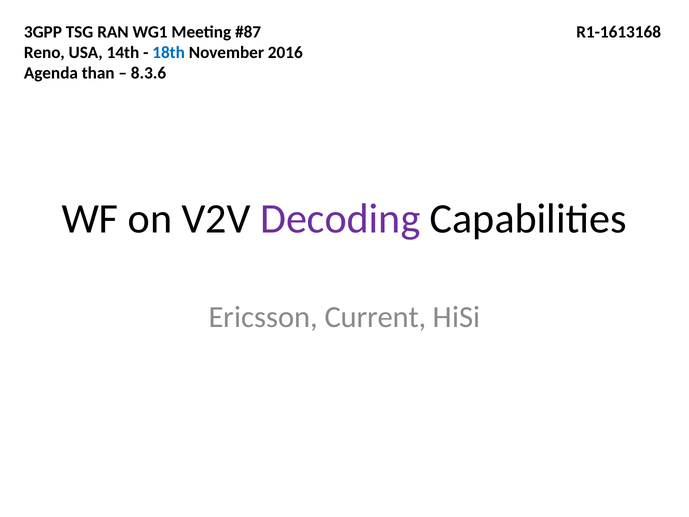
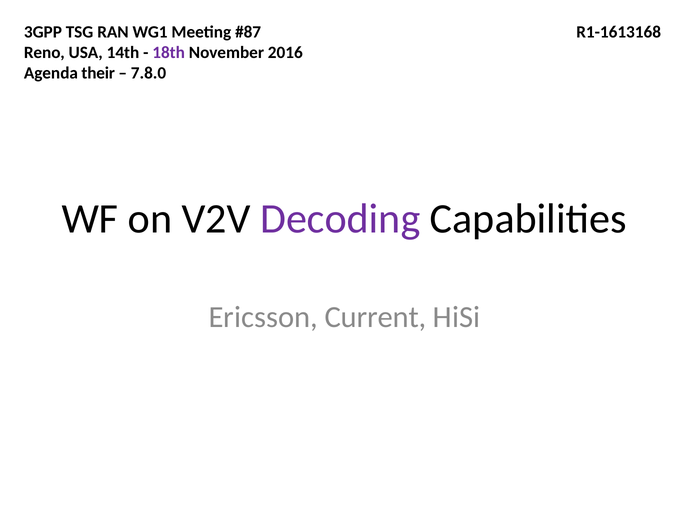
18th colour: blue -> purple
than: than -> their
8.3.6: 8.3.6 -> 7.8.0
